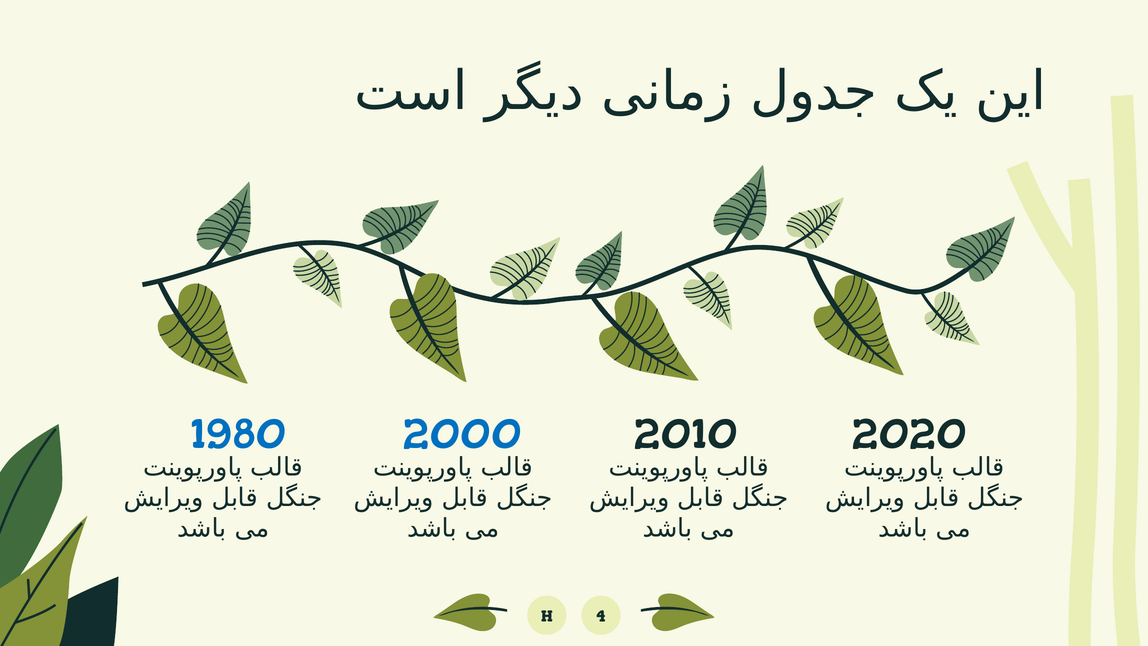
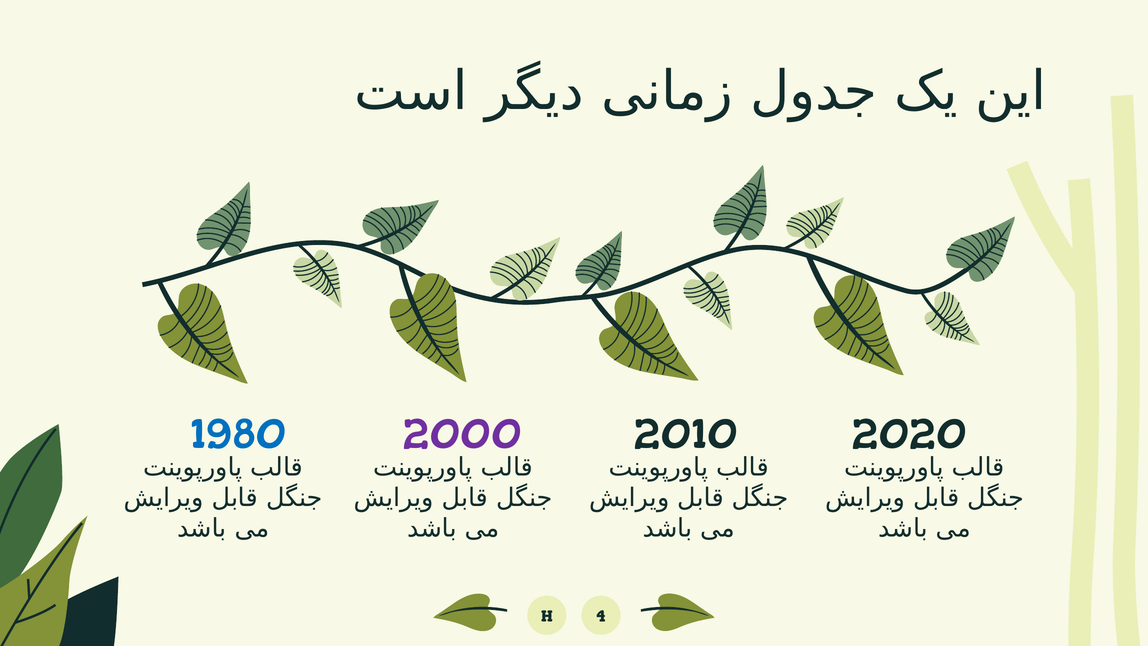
2000 colour: blue -> purple
